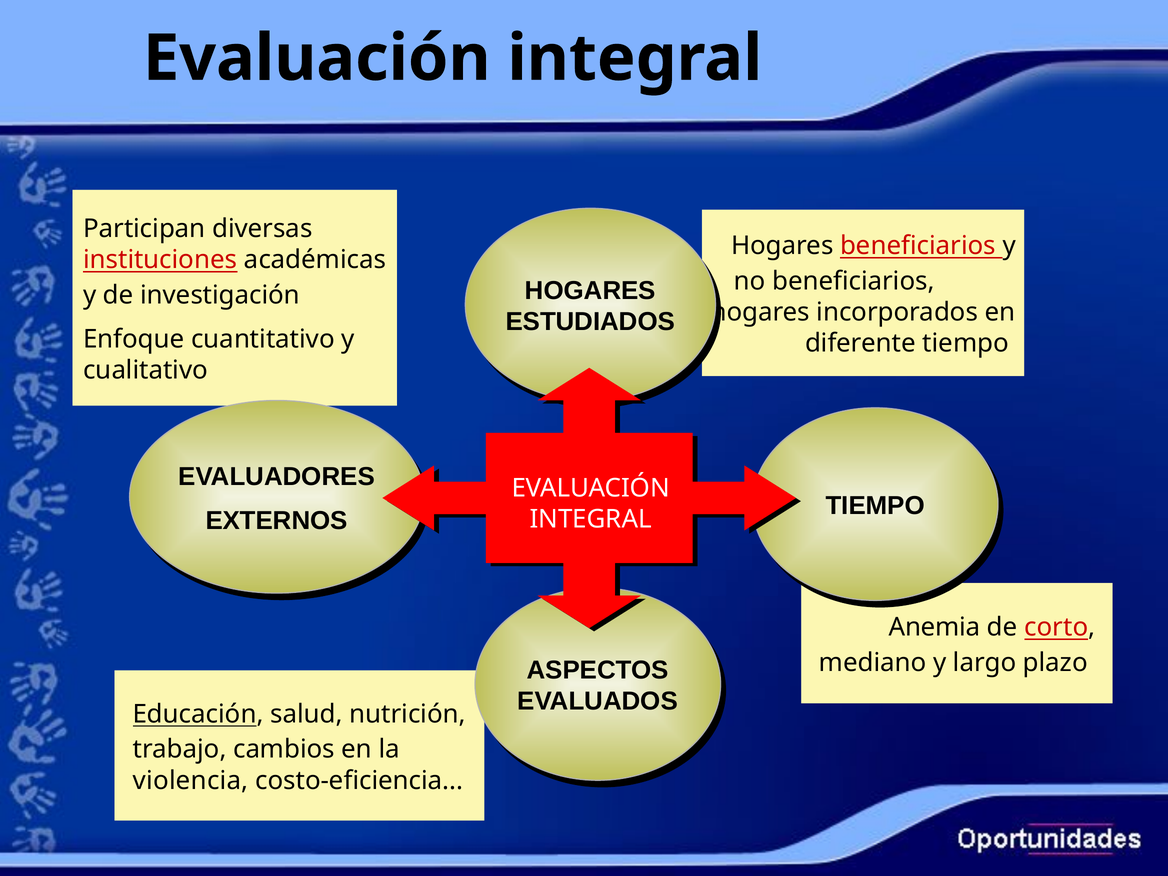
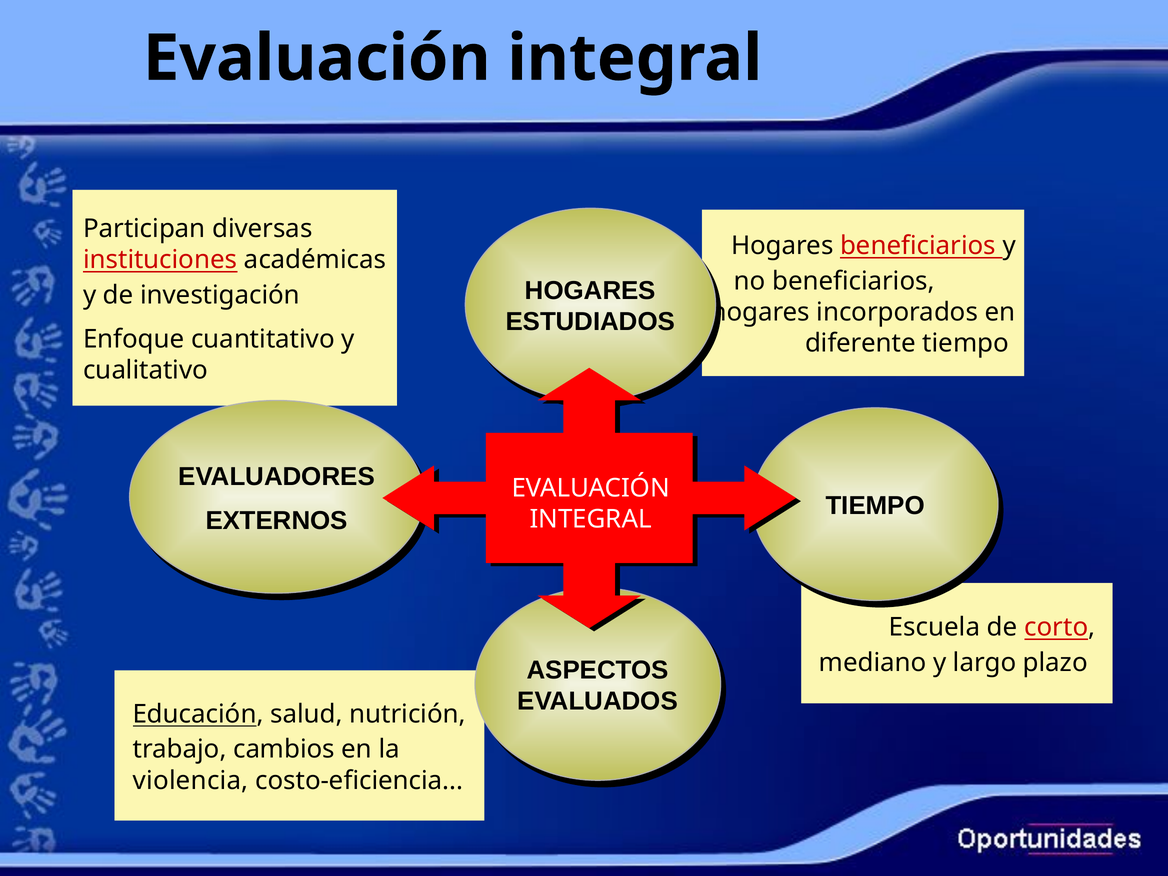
Anemia: Anemia -> Escuela
